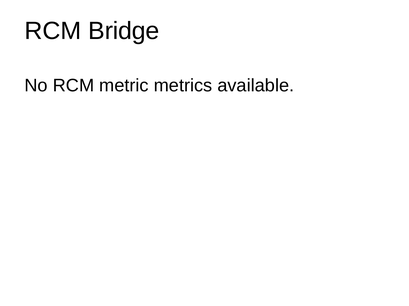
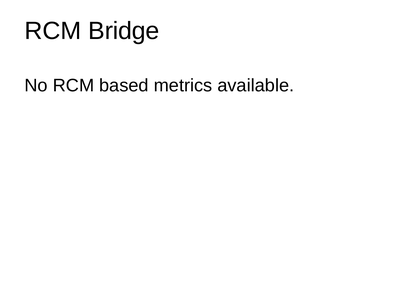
metric: metric -> based
